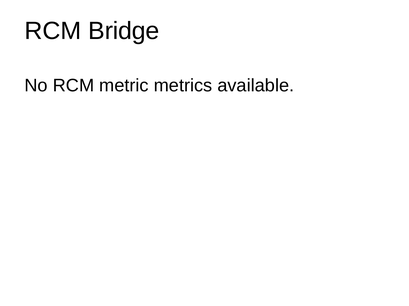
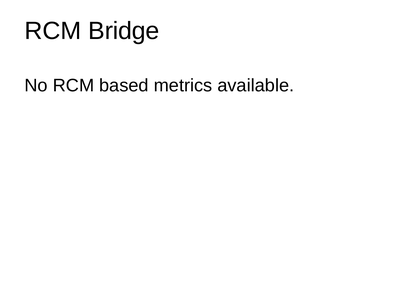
metric: metric -> based
